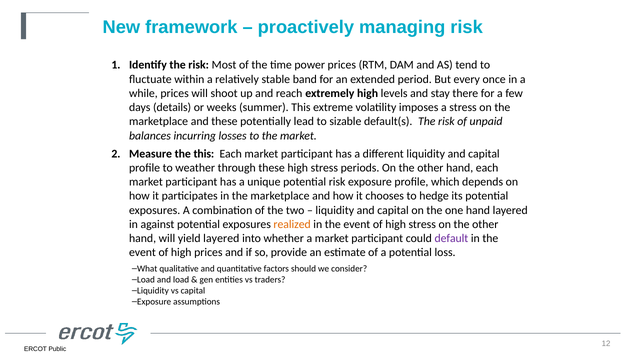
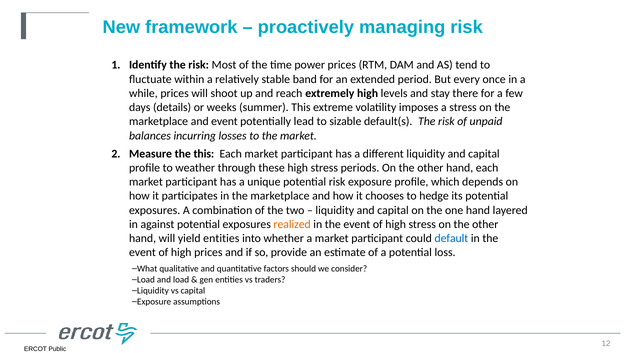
and these: these -> event
yield layered: layered -> entities
default colour: purple -> blue
